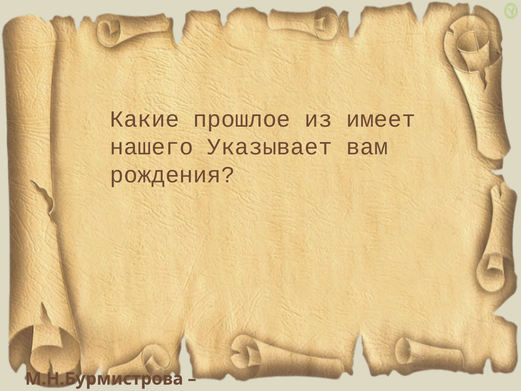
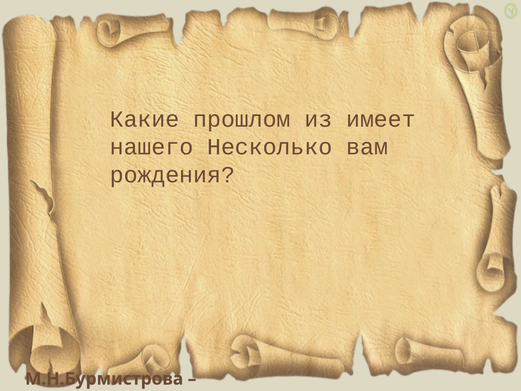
прошлое: прошлое -> прошлом
Указывает: Указывает -> Несколько
